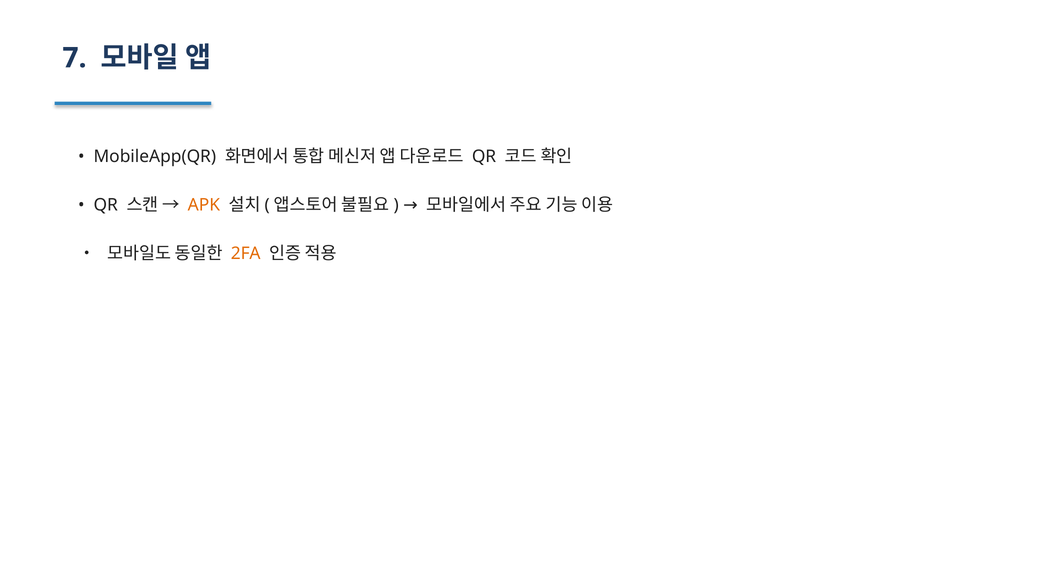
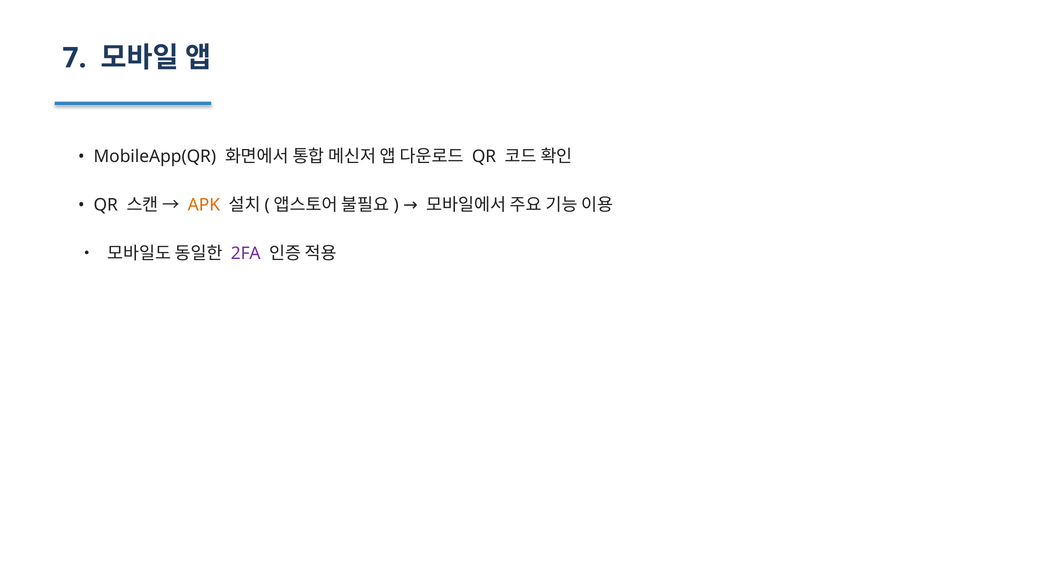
2FA colour: orange -> purple
